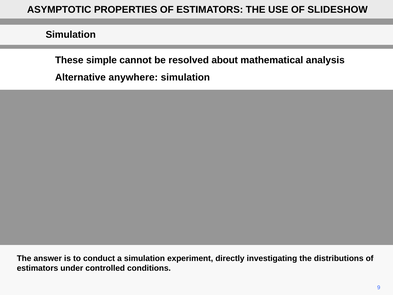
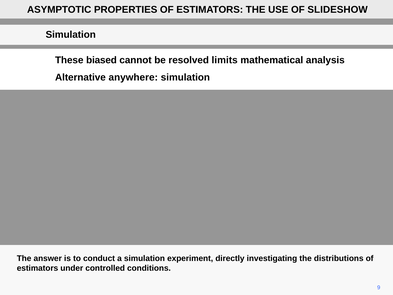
simple: simple -> biased
about: about -> limits
